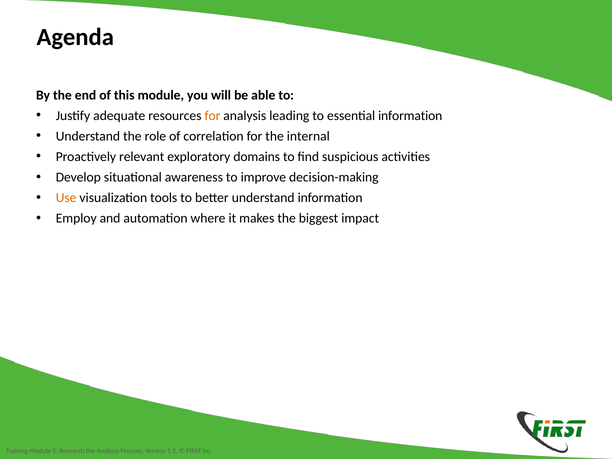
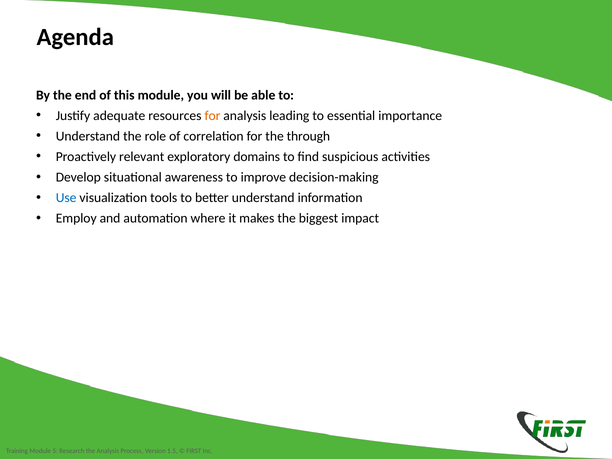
essential information: information -> importance
internal: internal -> through
Use colour: orange -> blue
